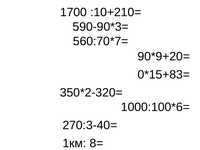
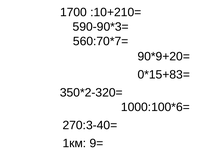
8=: 8= -> 9=
